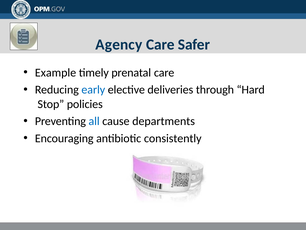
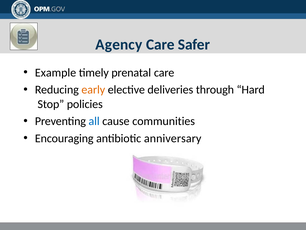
early colour: blue -> orange
departments: departments -> communities
consistently: consistently -> anniversary
